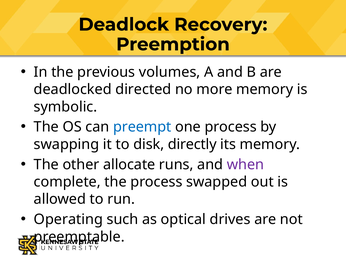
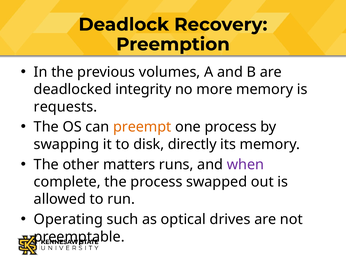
directed: directed -> integrity
symbolic: symbolic -> requests
preempt colour: blue -> orange
allocate: allocate -> matters
